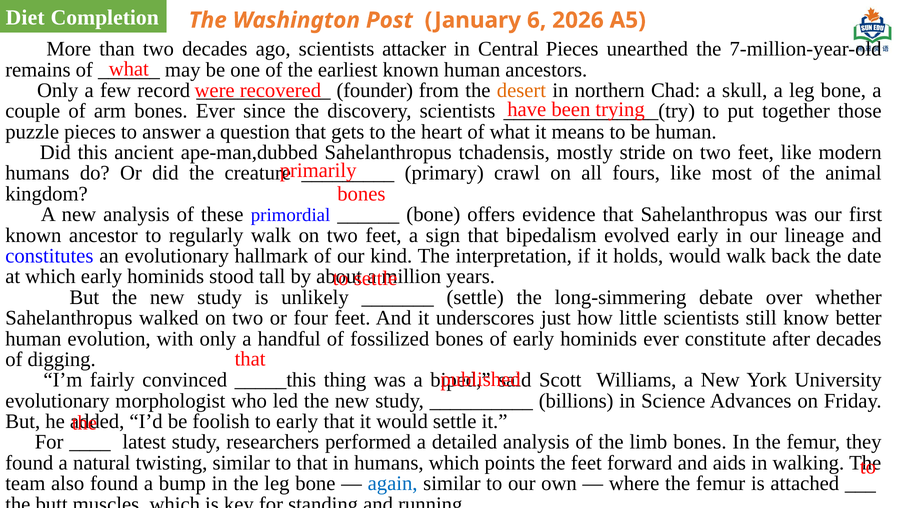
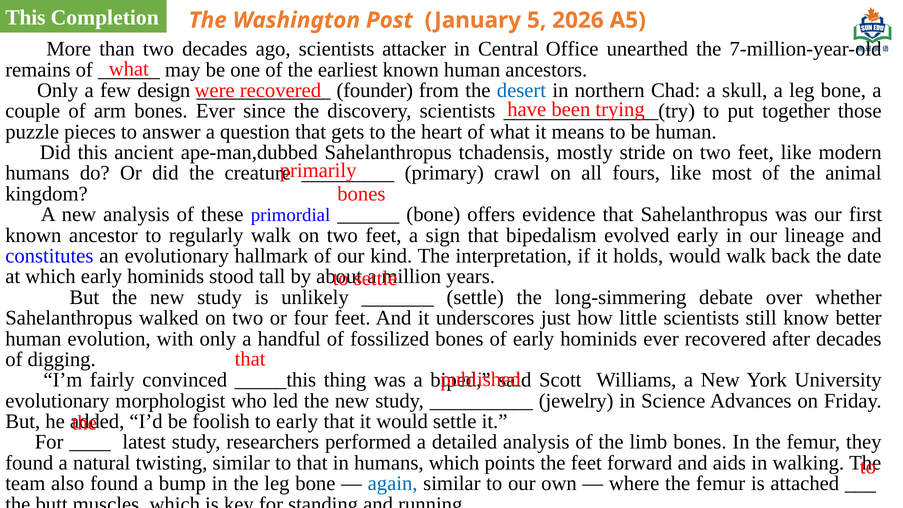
Diet at (25, 18): Diet -> This
6: 6 -> 5
Central Pieces: Pieces -> Office
record: record -> design
desert colour: orange -> blue
ever constitute: constitute -> recovered
billions: billions -> jewelry
